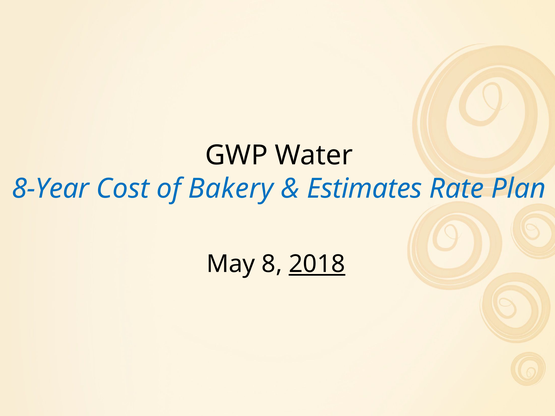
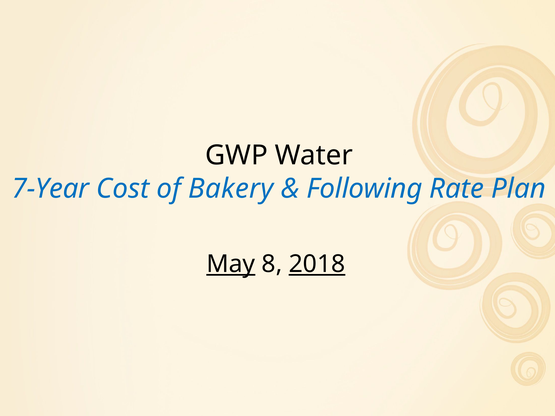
8-Year: 8-Year -> 7-Year
Estimates: Estimates -> Following
May underline: none -> present
